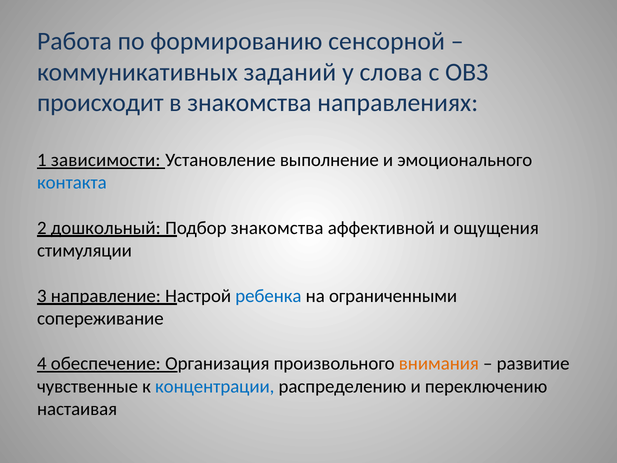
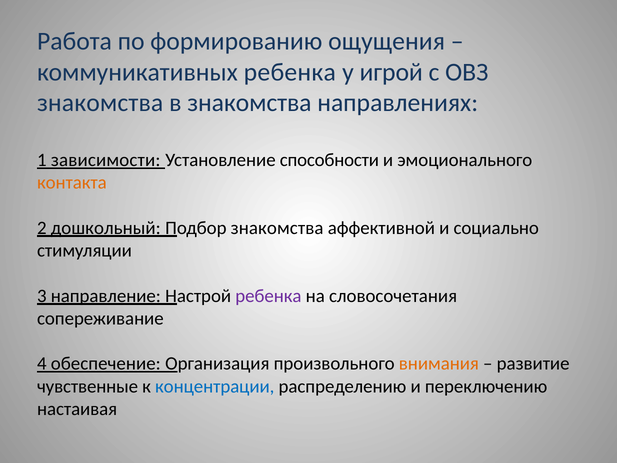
сенсорной: сенсорной -> ощущения
коммуникативных заданий: заданий -> ребенка
слова: слова -> игрой
происходит at (100, 103): происходит -> знакомства
выполнение: выполнение -> способности
контакта colour: blue -> orange
ощущения: ощущения -> социально
ребенка at (268, 296) colour: blue -> purple
ограниченными: ограниченными -> словосочетания
